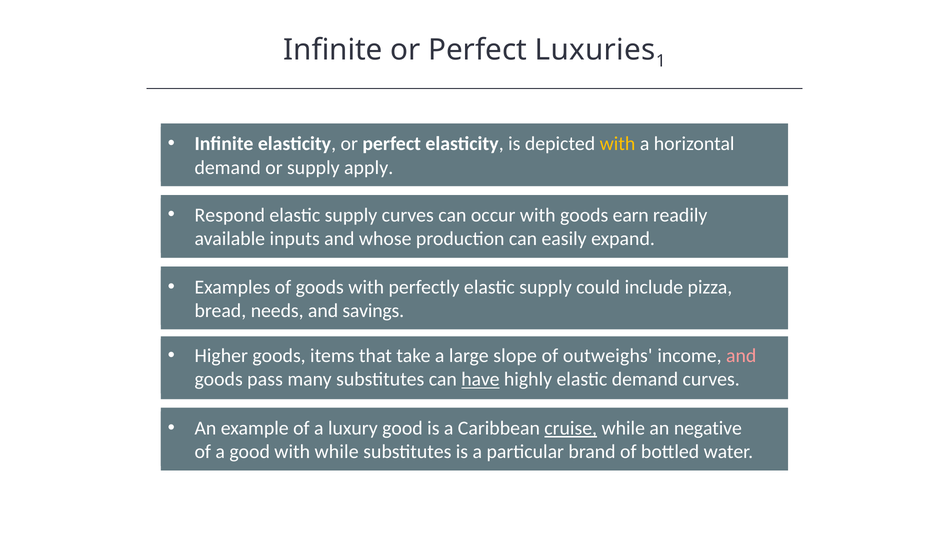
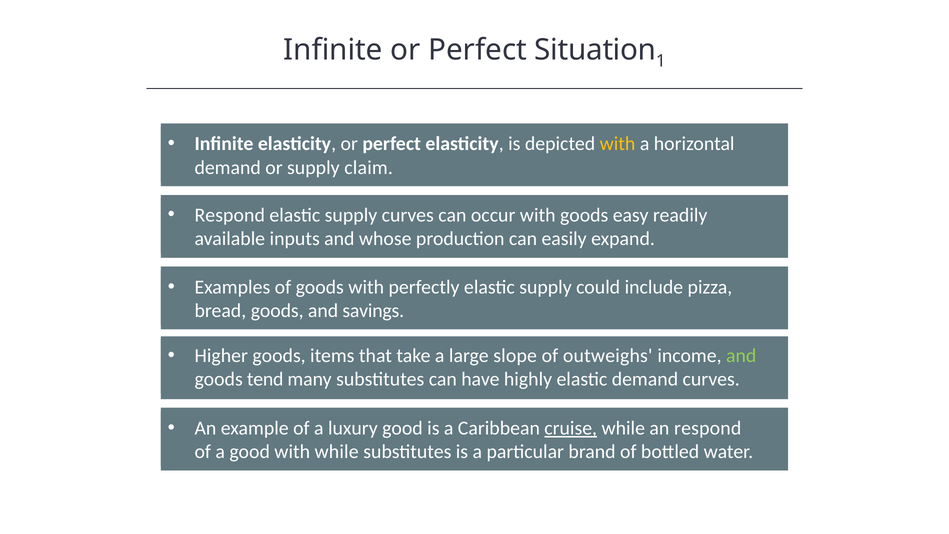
Luxuries: Luxuries -> Situation
apply: apply -> claim
earn: earn -> easy
bread needs: needs -> goods
and at (741, 355) colour: pink -> light green
pass: pass -> tend
have underline: present -> none
an negative: negative -> respond
